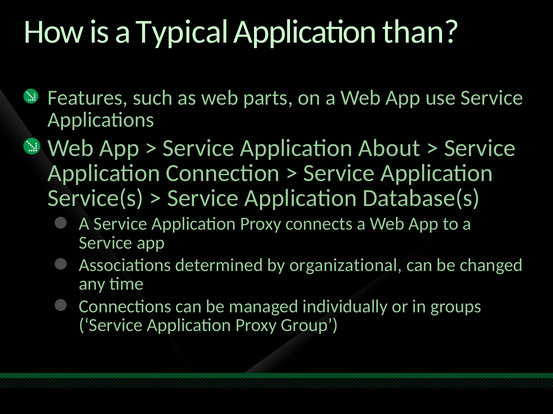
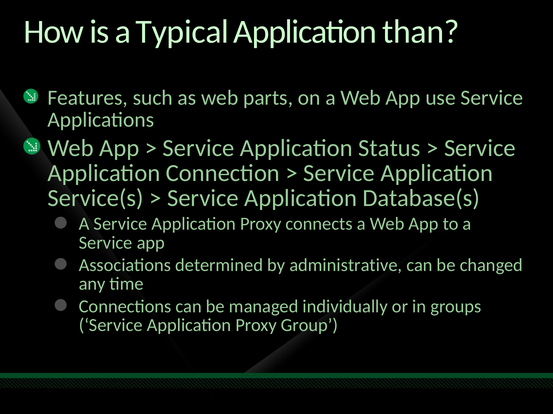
About: About -> Status
organizational: organizational -> administrative
